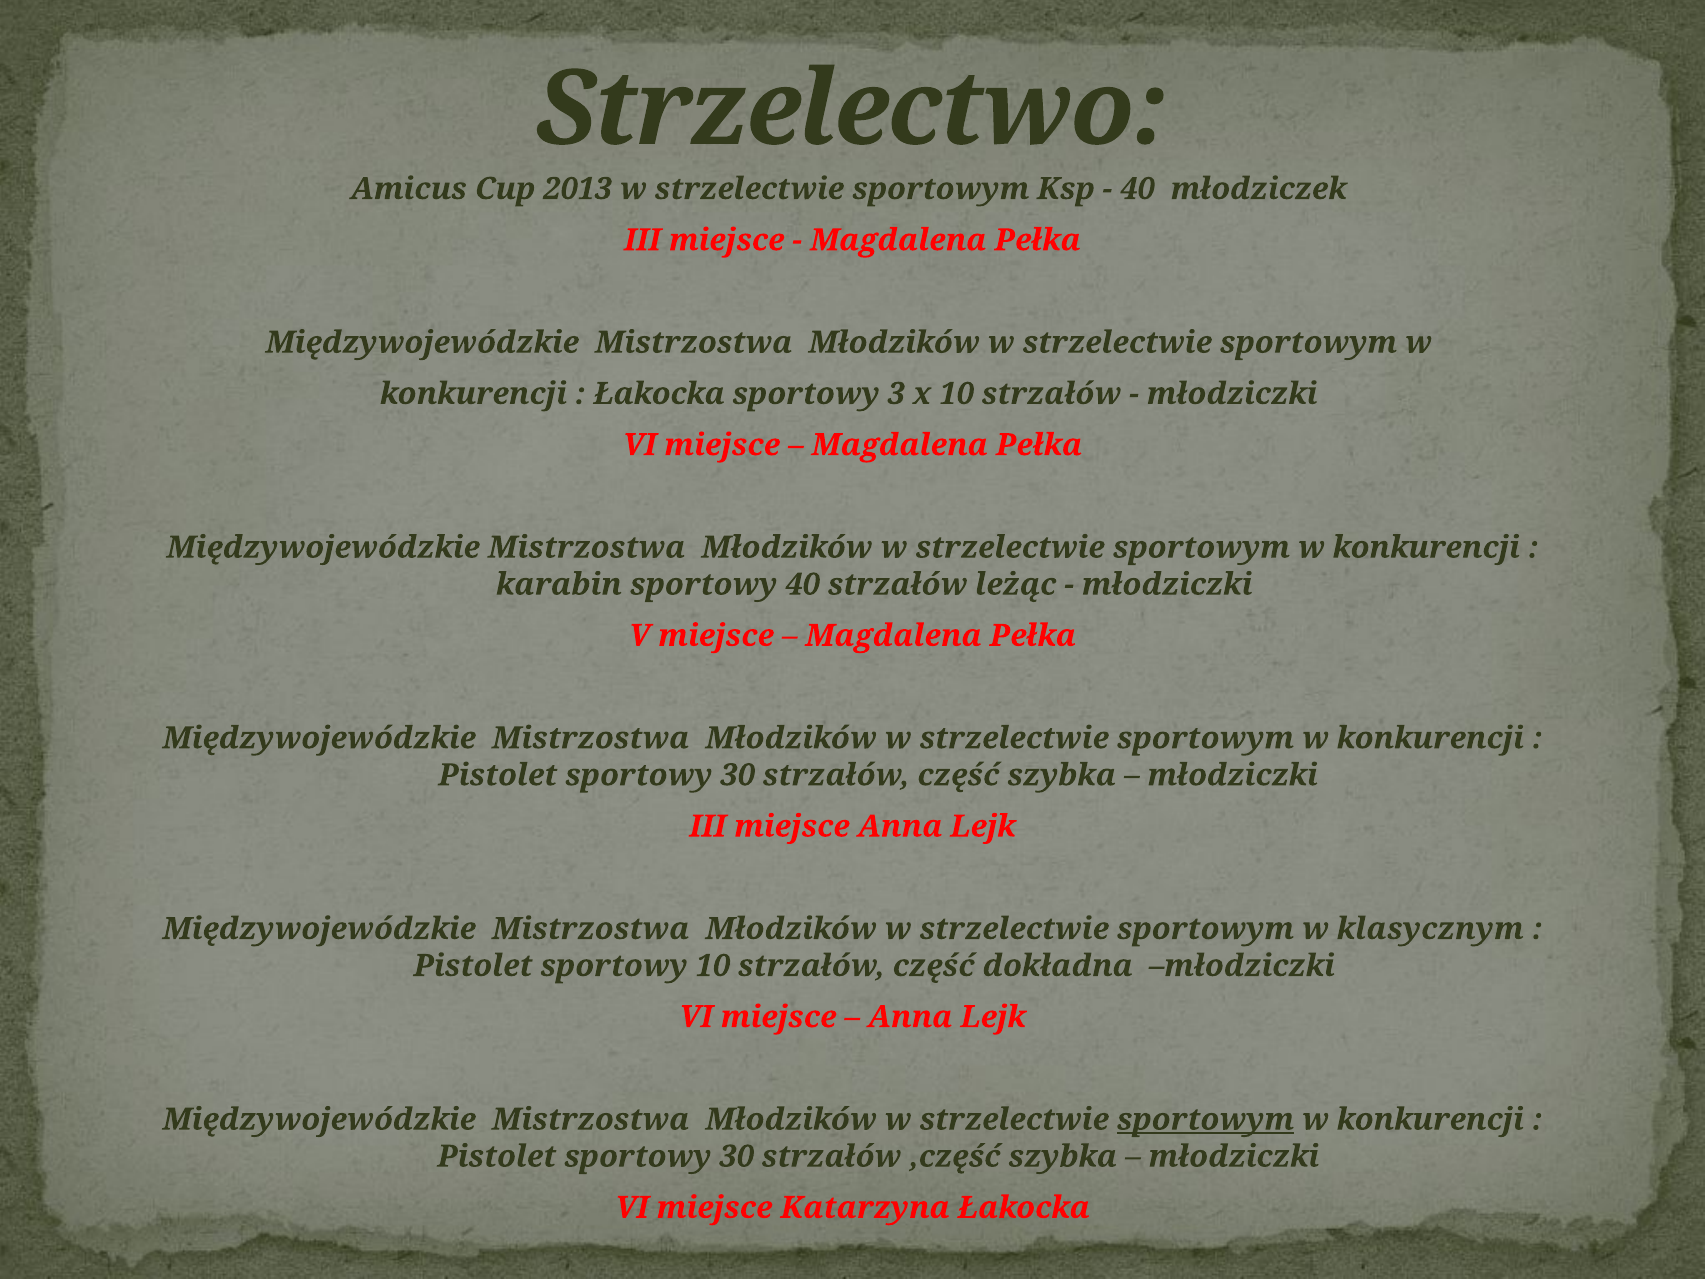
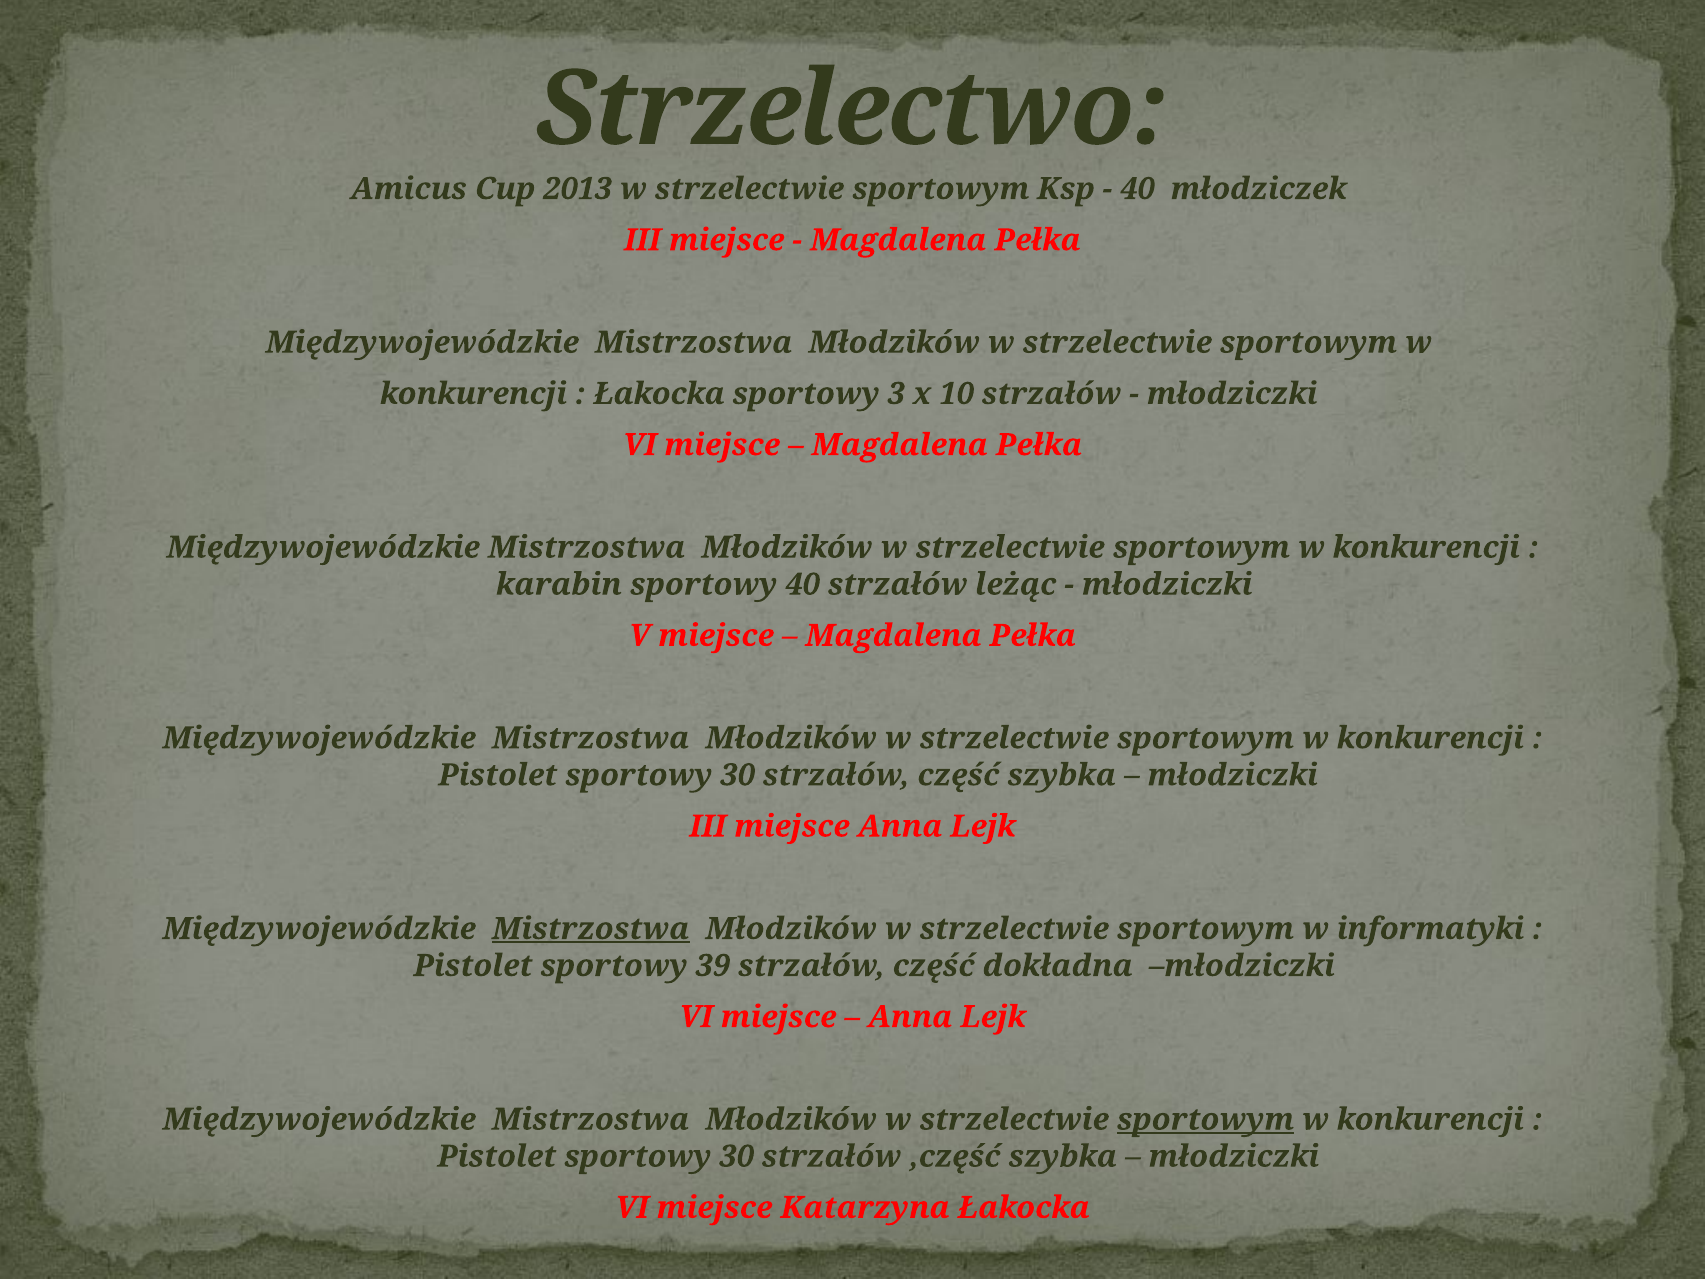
Mistrzostwa at (591, 929) underline: none -> present
klasycznym: klasycznym -> informatyki
sportowy 10: 10 -> 39
